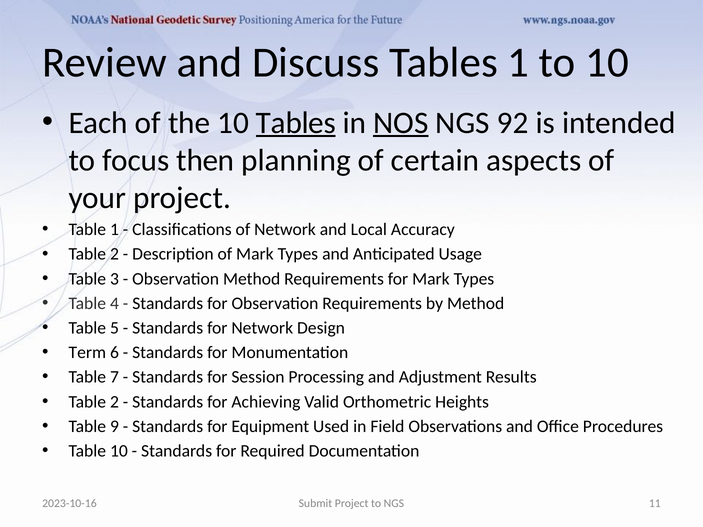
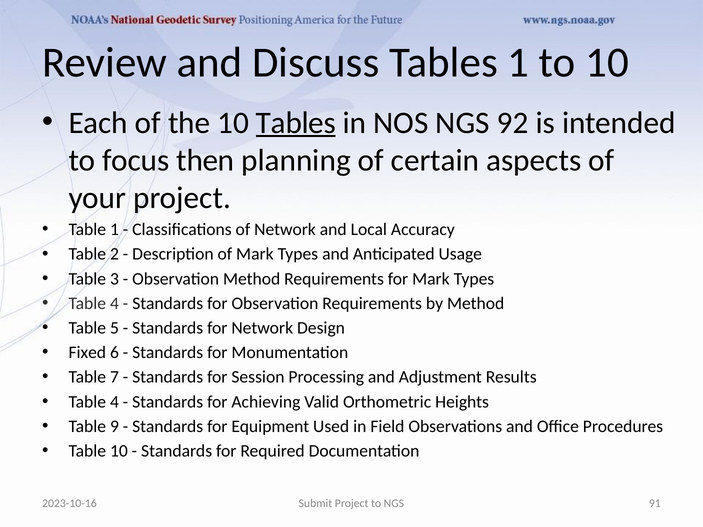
NOS underline: present -> none
Term: Term -> Fixed
2 at (115, 402): 2 -> 4
11: 11 -> 91
